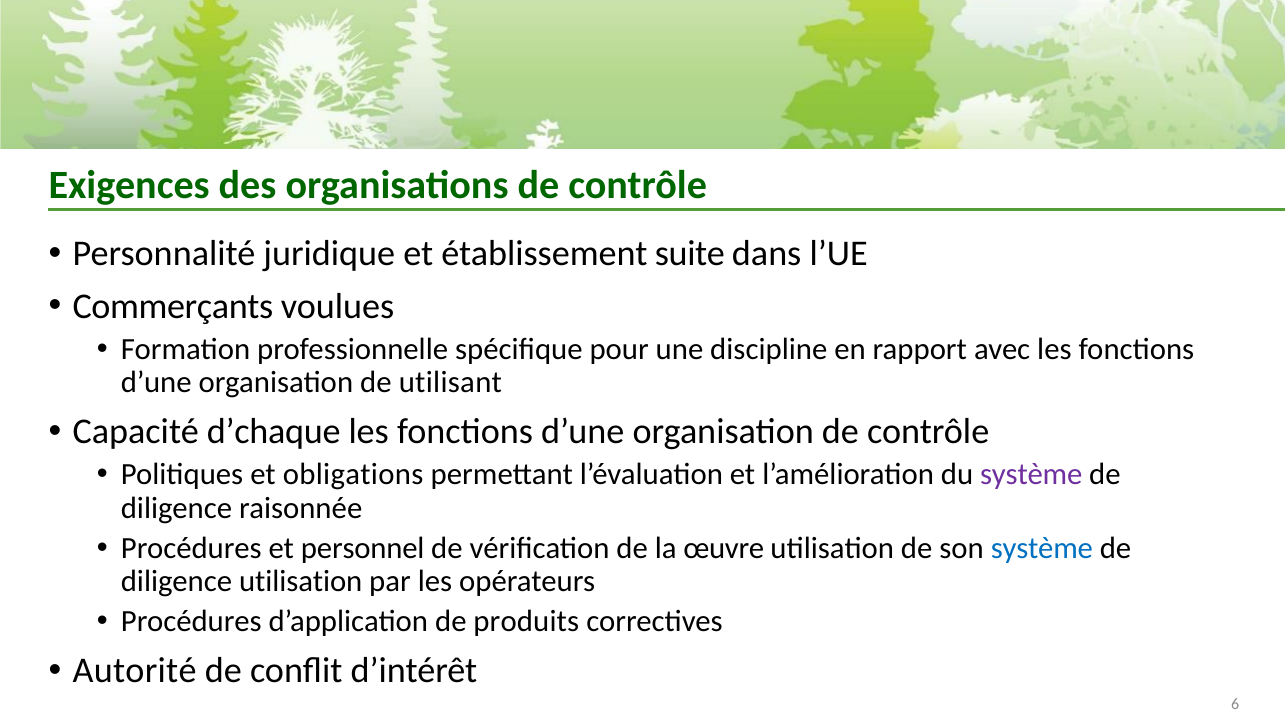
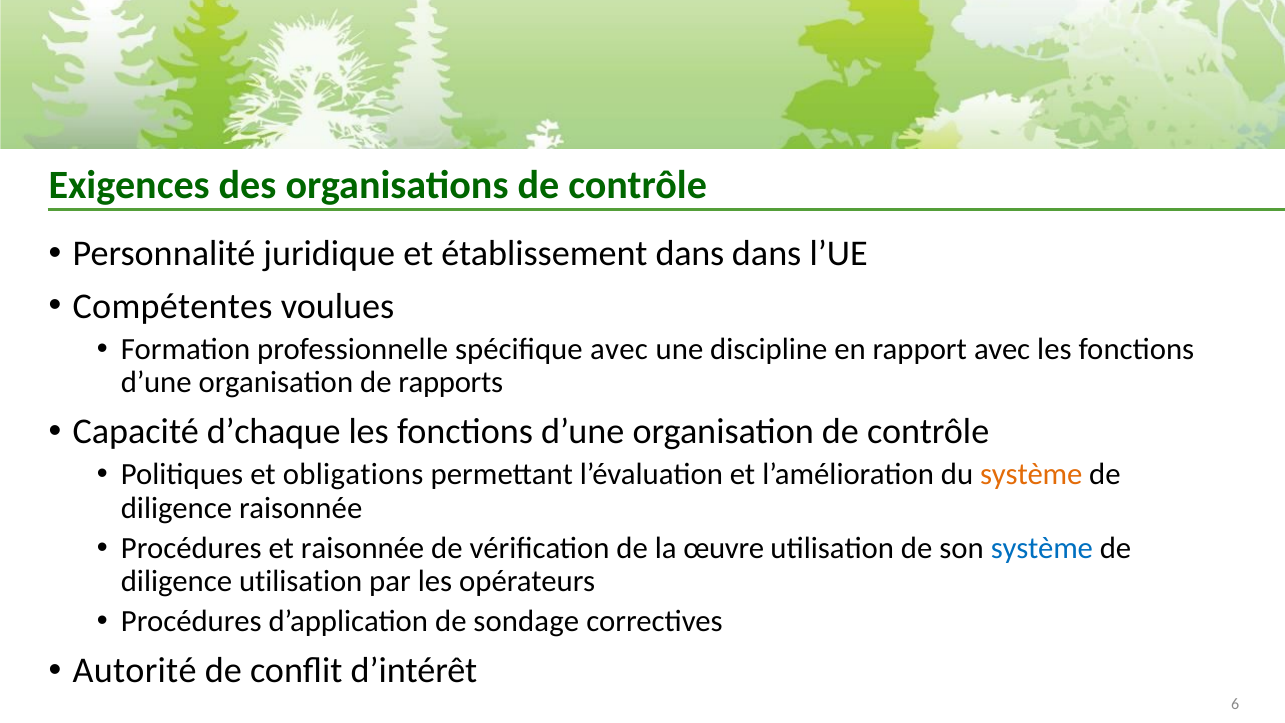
établissement suite: suite -> dans
Commerçants: Commerçants -> Compétentes
spécifique pour: pour -> avec
utilisant: utilisant -> rapports
système at (1031, 475) colour: purple -> orange
et personnel: personnel -> raisonnée
produits: produits -> sondage
